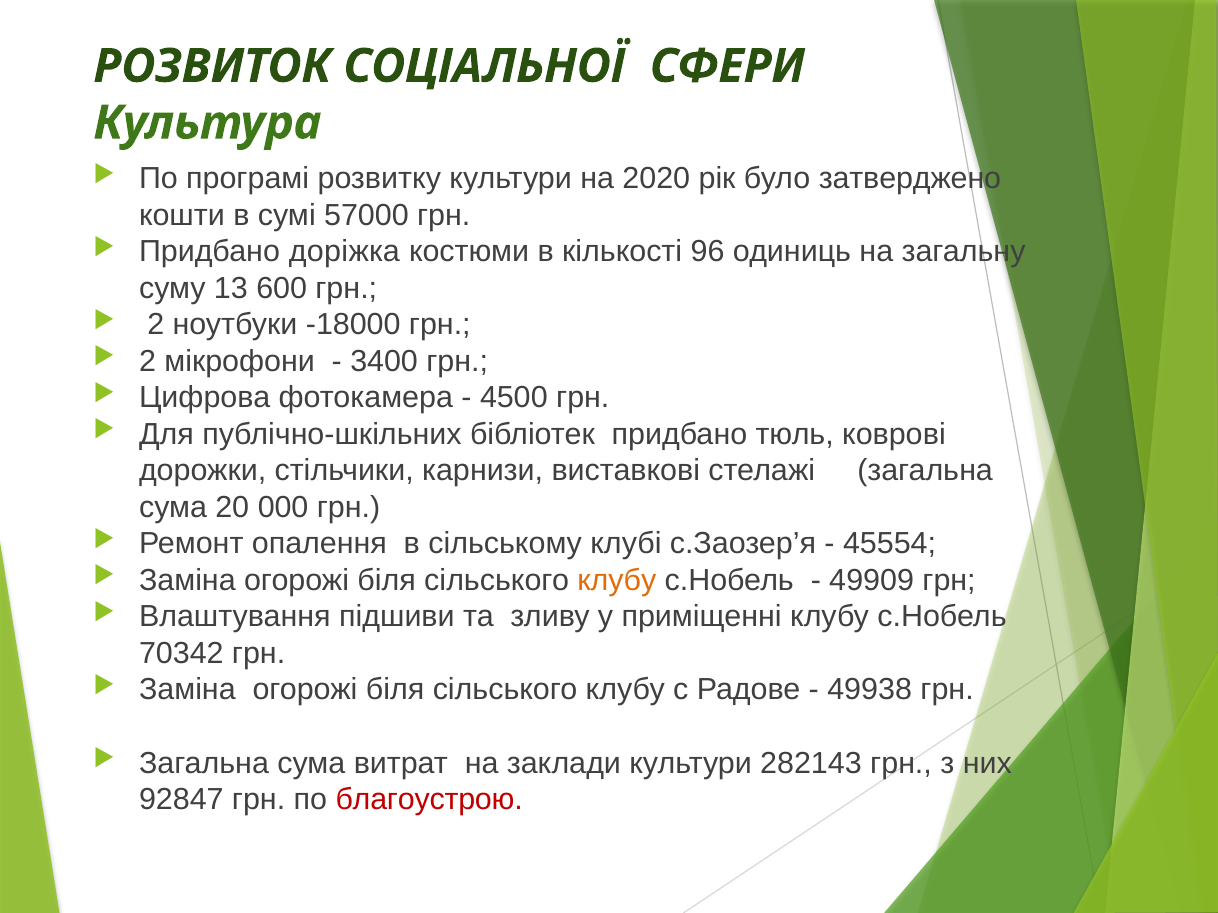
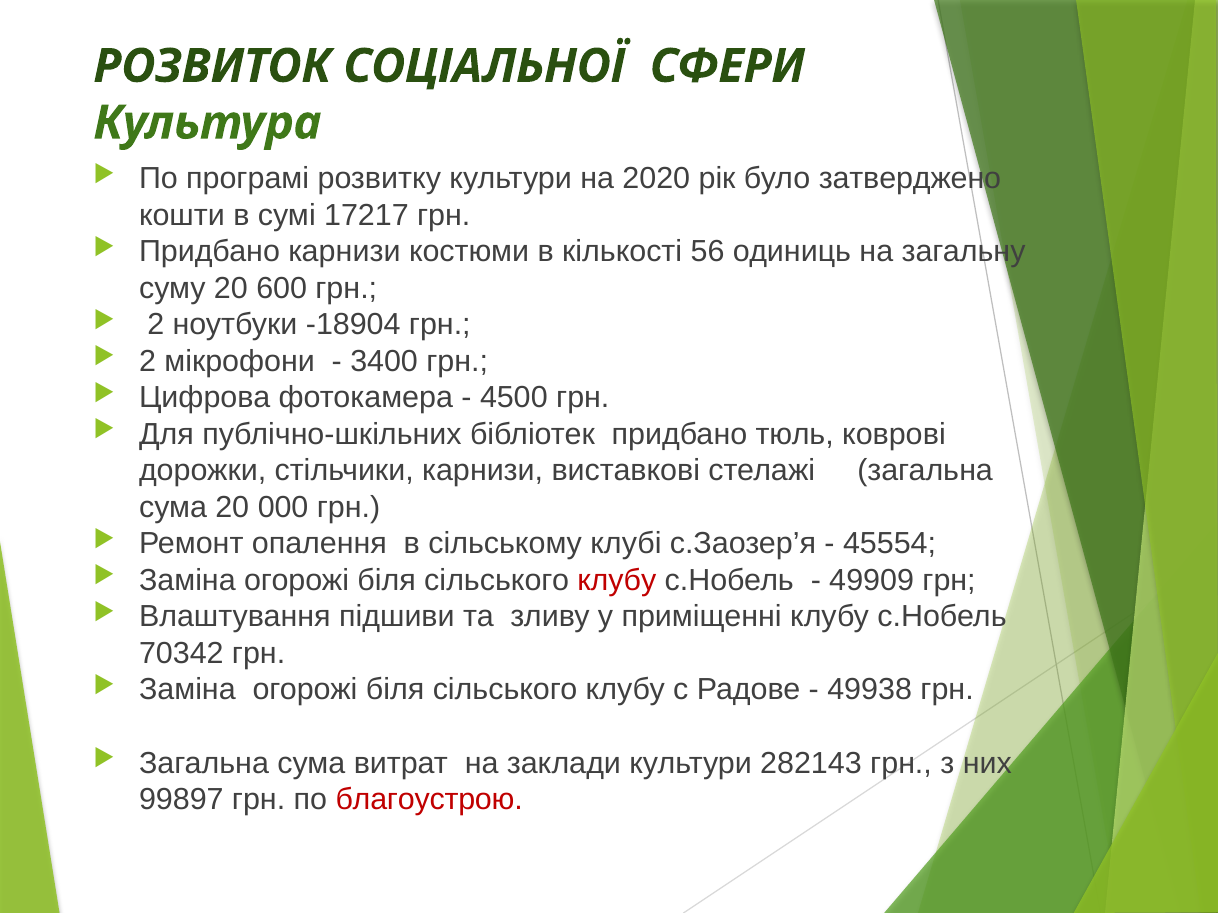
57000: 57000 -> 17217
Придбано доріжка: доріжка -> карнизи
96: 96 -> 56
суму 13: 13 -> 20
-18000: -18000 -> -18904
клубу at (617, 581) colour: orange -> red
92847: 92847 -> 99897
